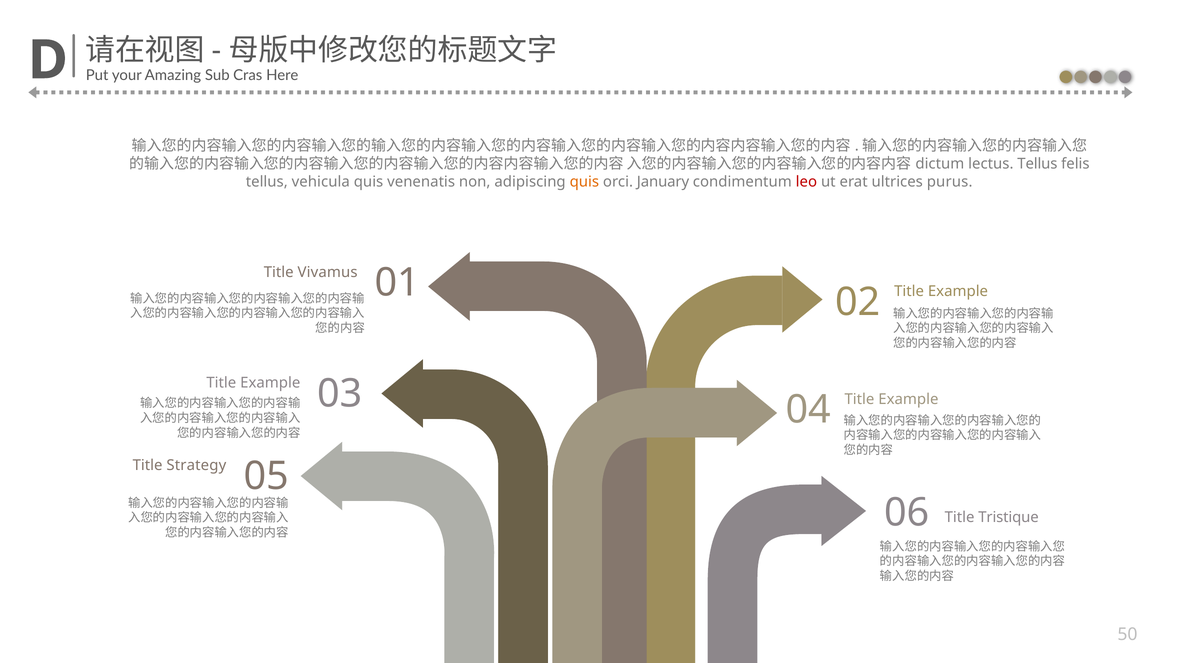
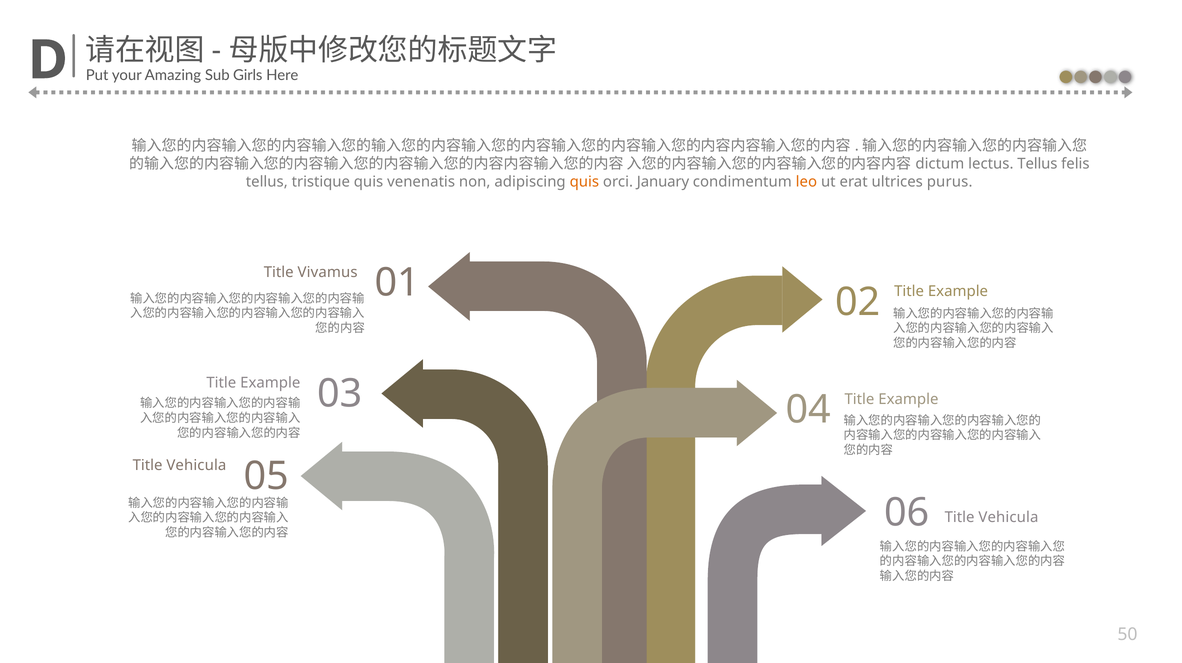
Cras: Cras -> Girls
vehicula: vehicula -> tristique
leo colour: red -> orange
Strategy at (196, 466): Strategy -> Vehicula
06 Title Tristique: Tristique -> Vehicula
